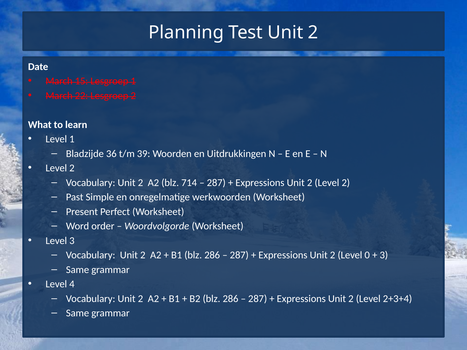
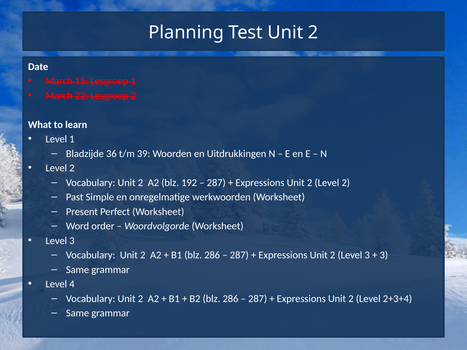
714: 714 -> 192
2 Level 0: 0 -> 3
